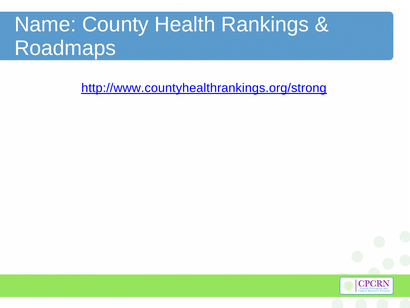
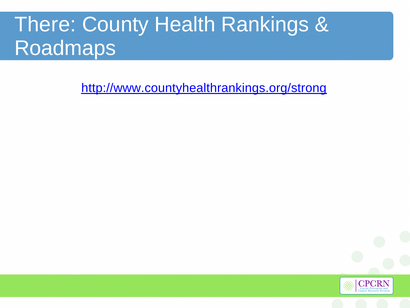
Name: Name -> There
